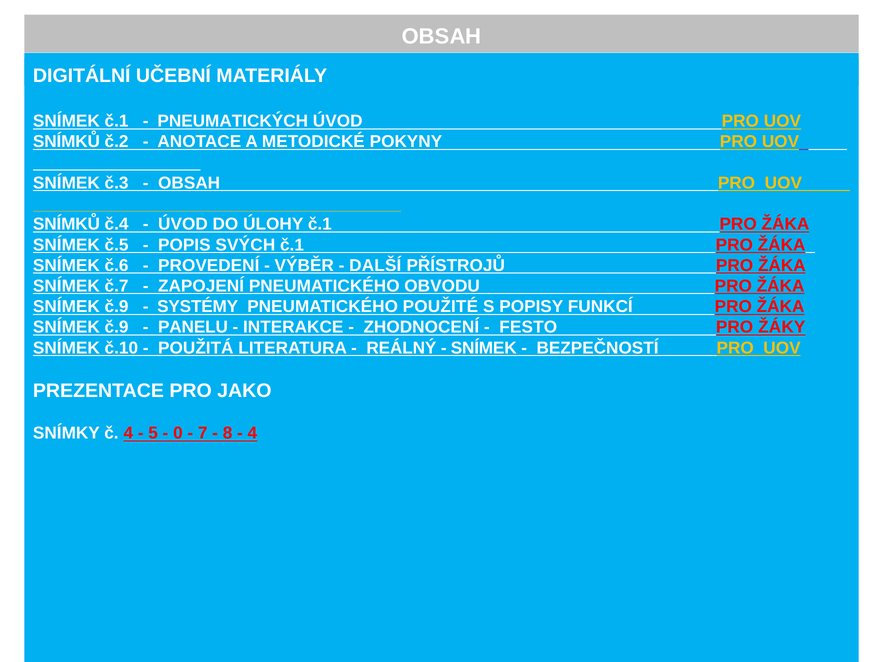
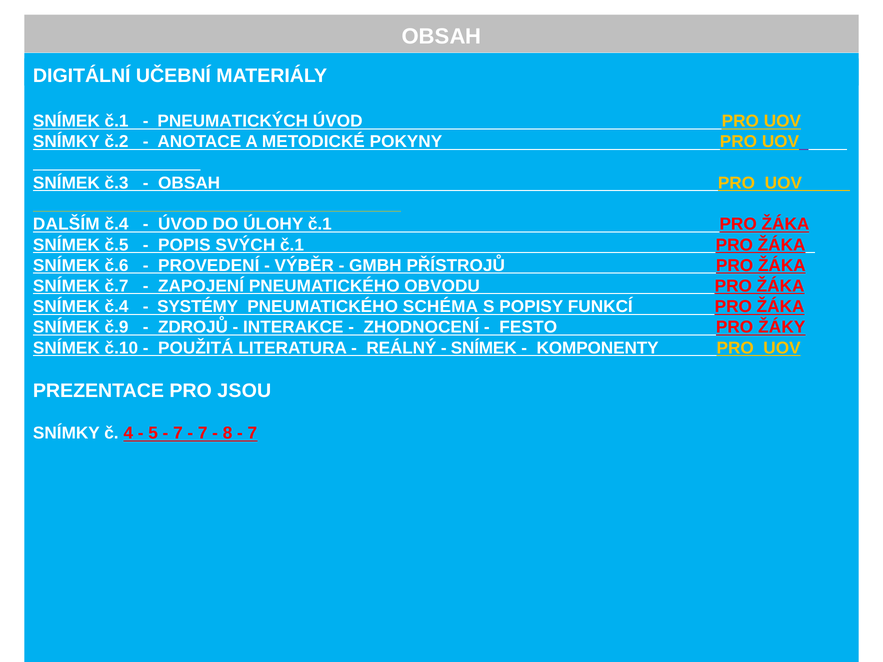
SNÍMKŮ at (66, 142): SNÍMKŮ -> SNÍMKY
SNÍMKŮ at (66, 224): SNÍMKŮ -> DALŠÍM
DALŠÍ: DALŠÍ -> GMBH
č.9 at (117, 307): č.9 -> č.4
POUŽITÉ: POUŽITÉ -> SCHÉMA
PANELU: PANELU -> ZDROJŮ
BEZPEČNOSTÍ: BEZPEČNOSTÍ -> KOMPONENTY
JAKO: JAKO -> JSOU
0 at (178, 433): 0 -> 7
4 at (252, 433): 4 -> 7
